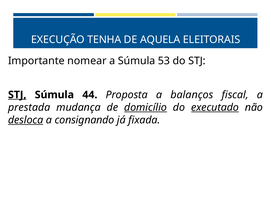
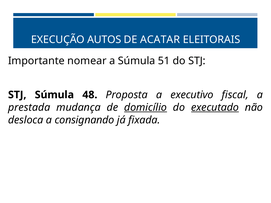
TENHA: TENHA -> AUTOS
AQUELA: AQUELA -> ACATAR
53: 53 -> 51
STJ at (17, 95) underline: present -> none
44: 44 -> 48
balanços: balanços -> executivo
desloca underline: present -> none
